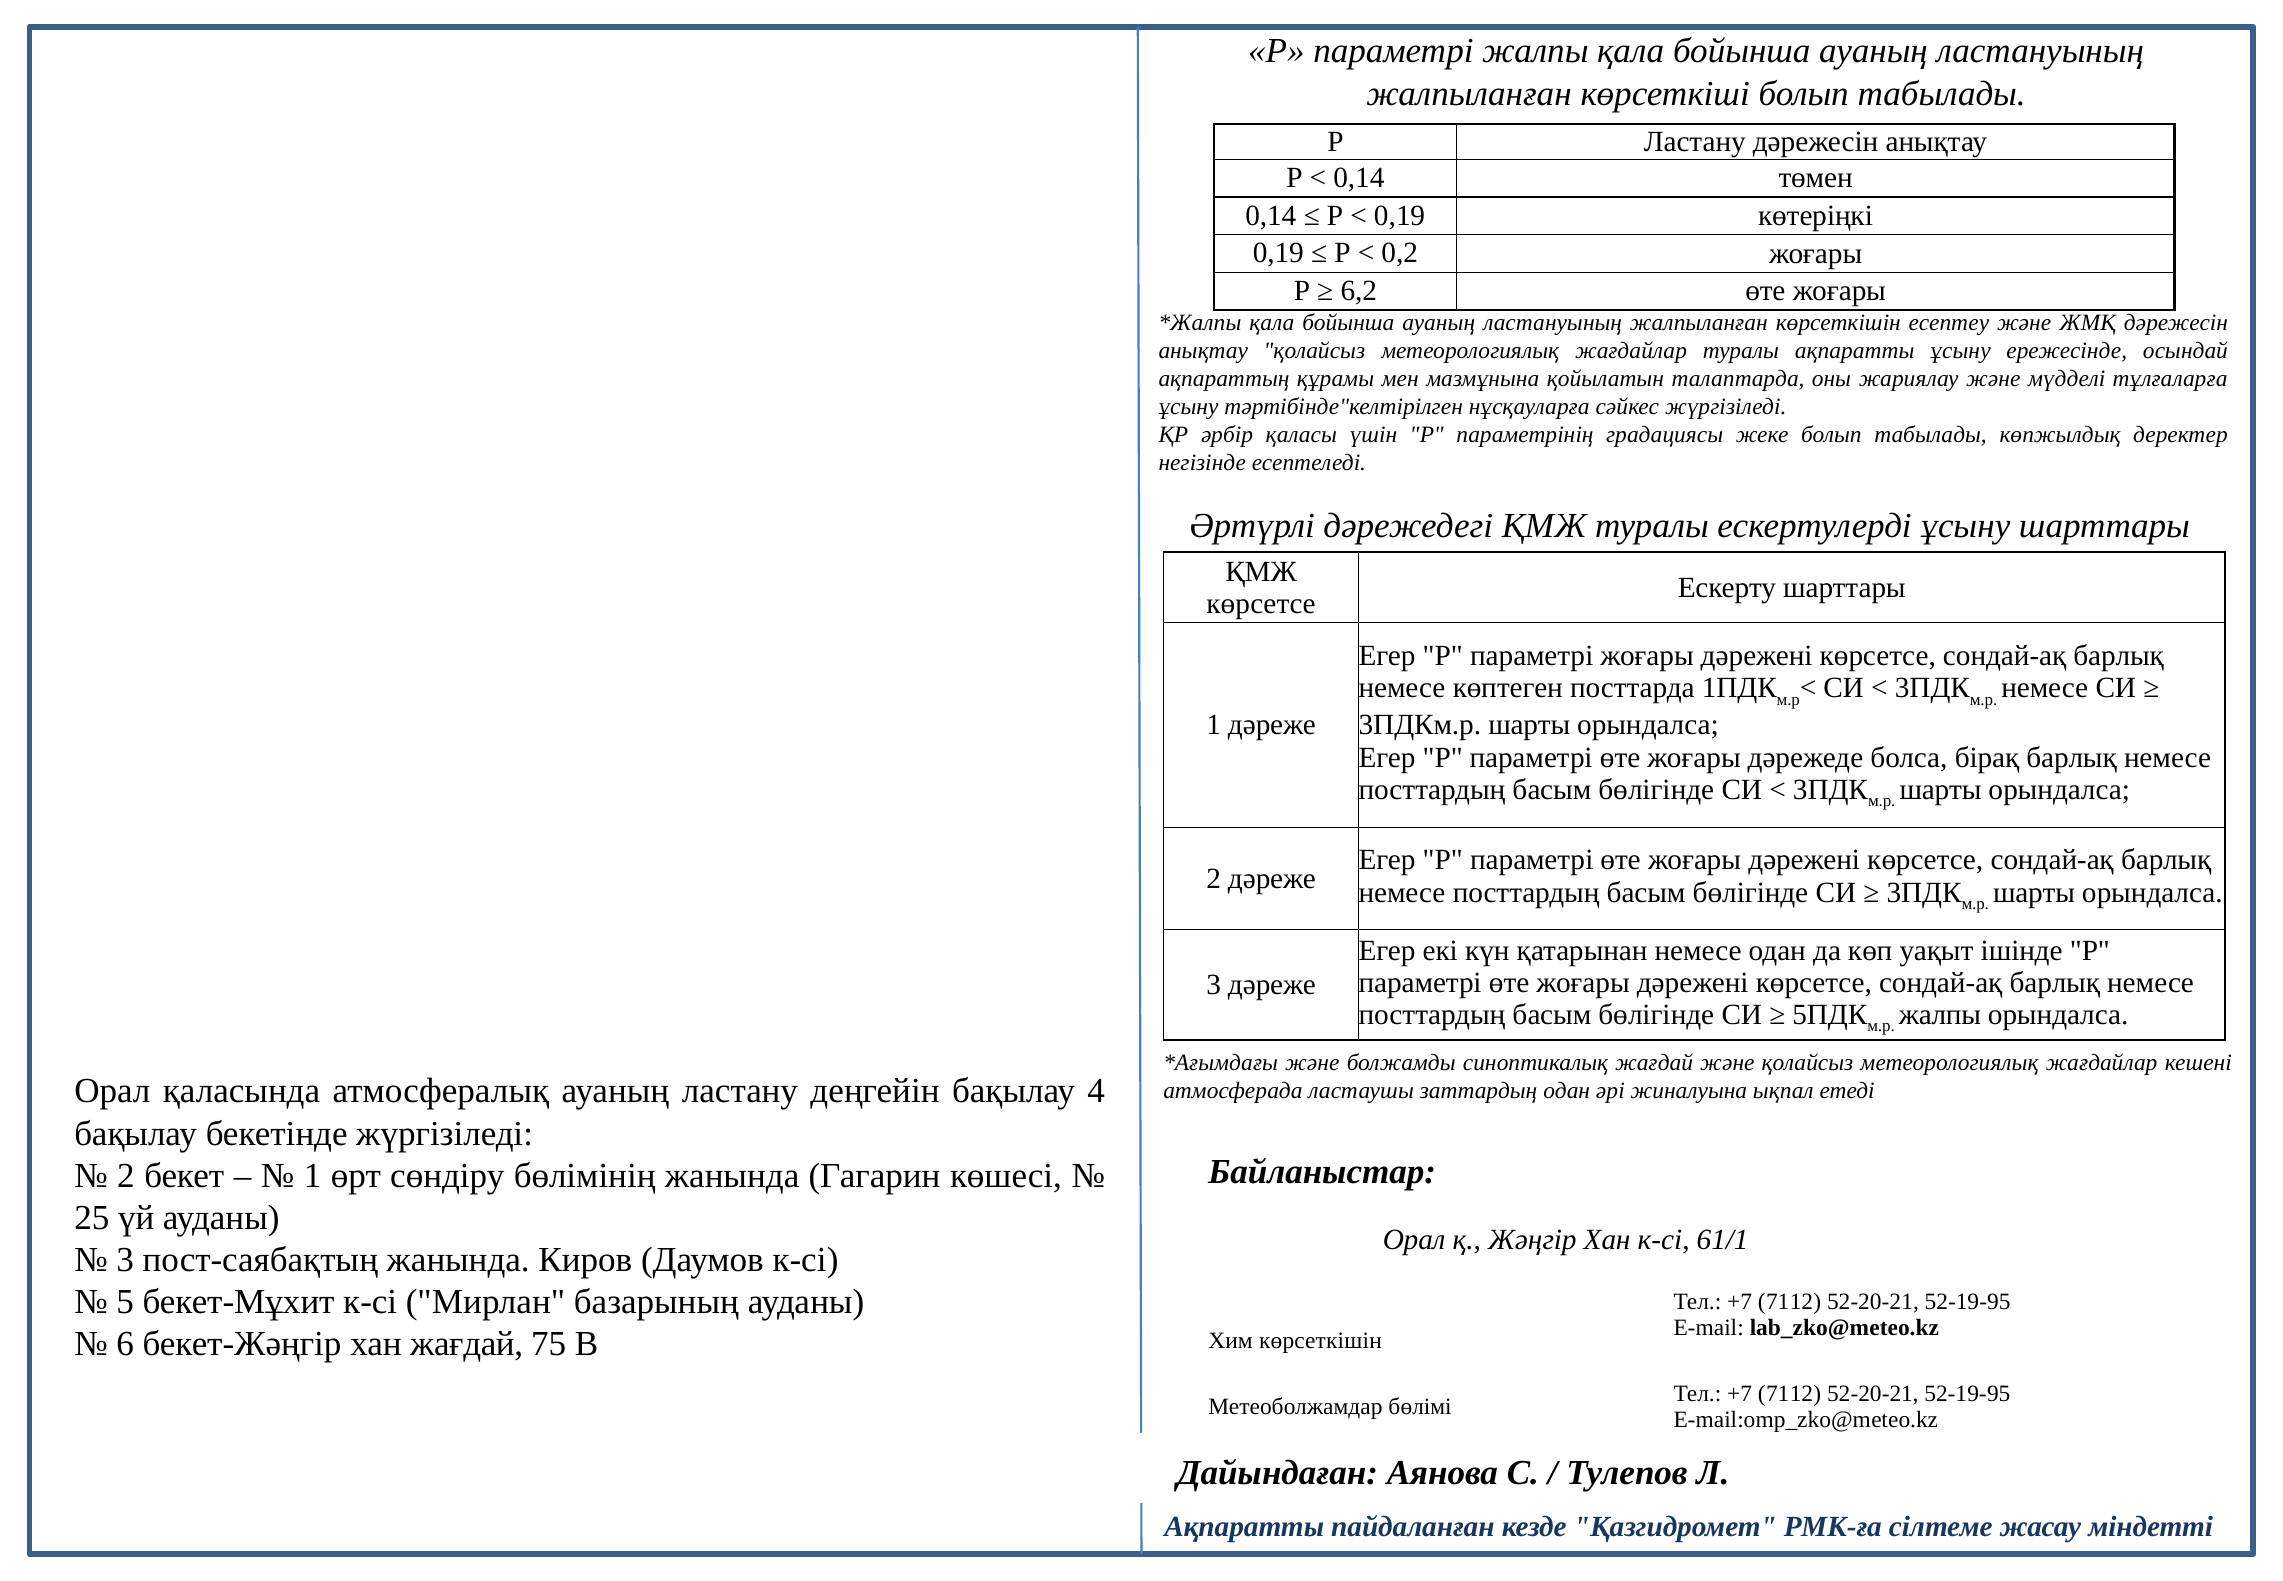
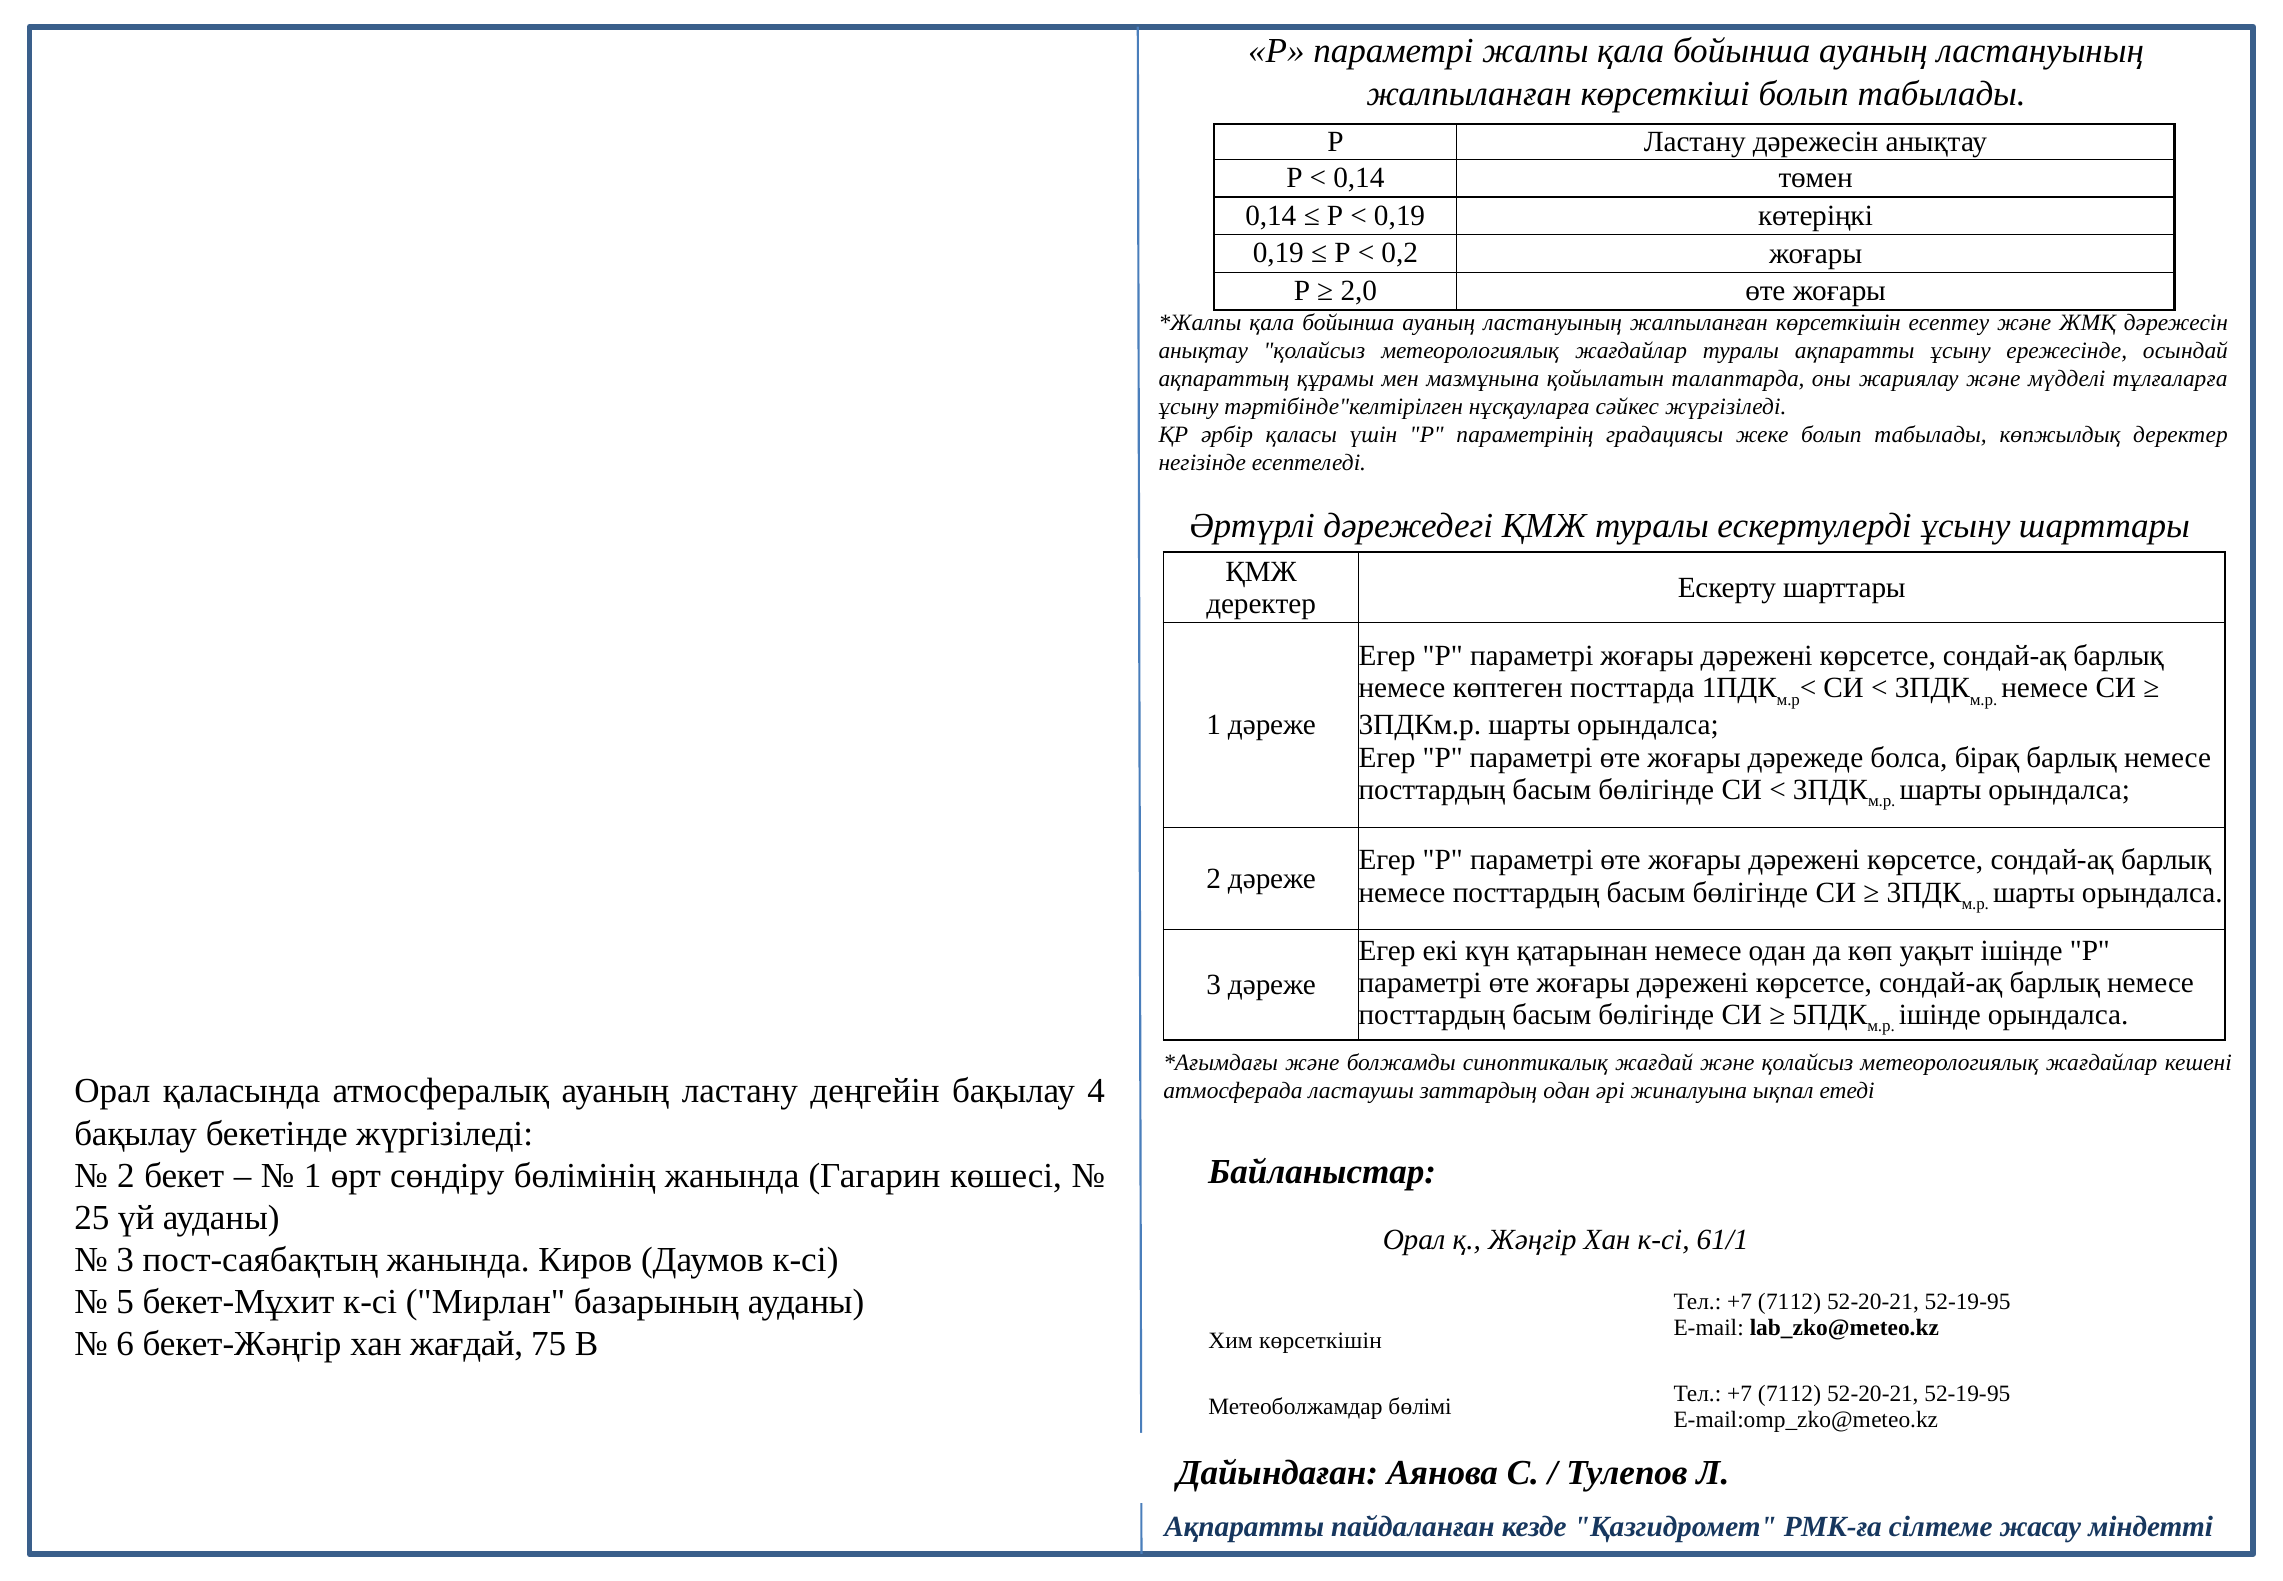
6,2: 6,2 -> 2,0
көрсетсе at (1261, 603): көрсетсе -> деректер
жалпы at (1940, 1015): жалпы -> ішінде
